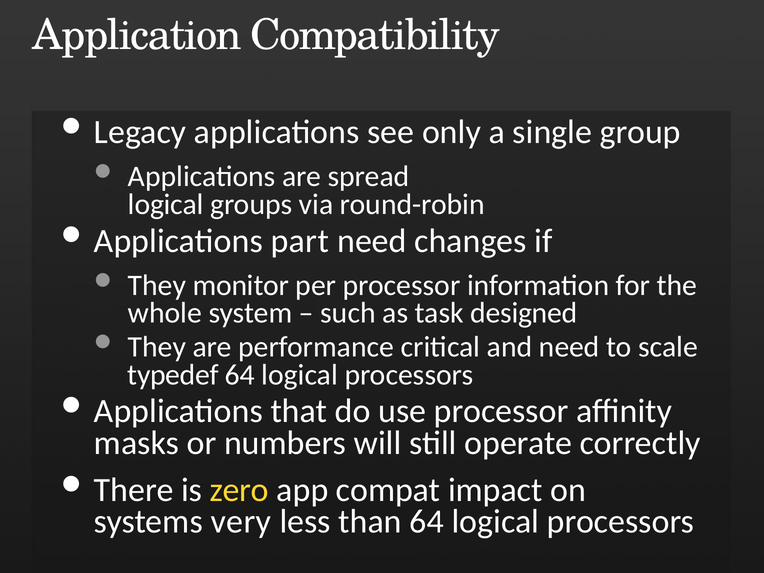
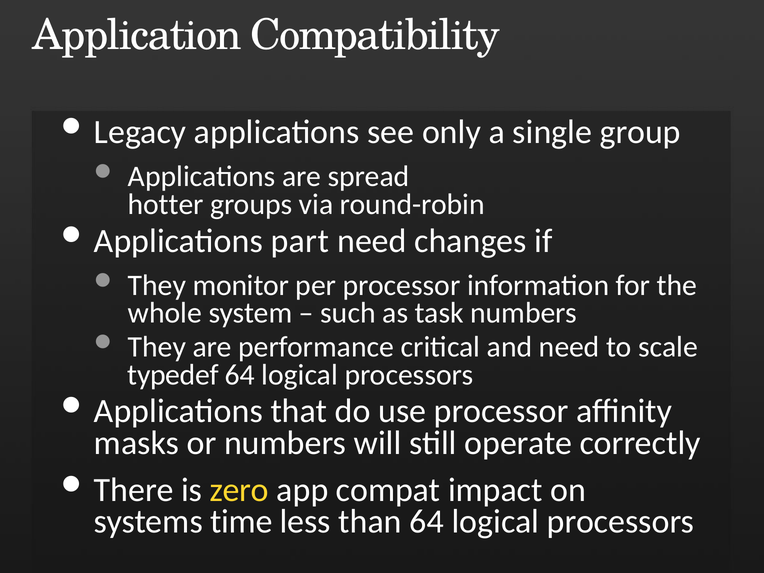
logical at (166, 204): logical -> hotter
task designed: designed -> numbers
very: very -> time
